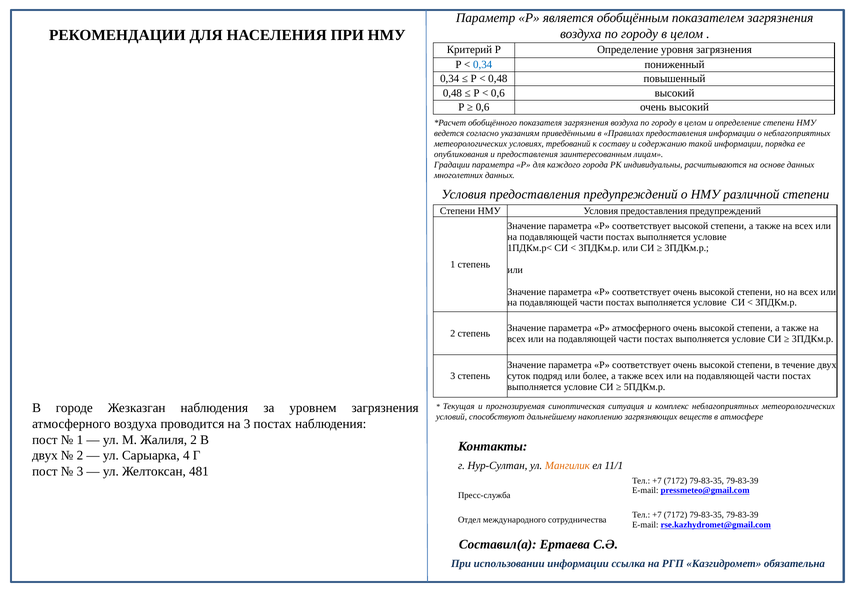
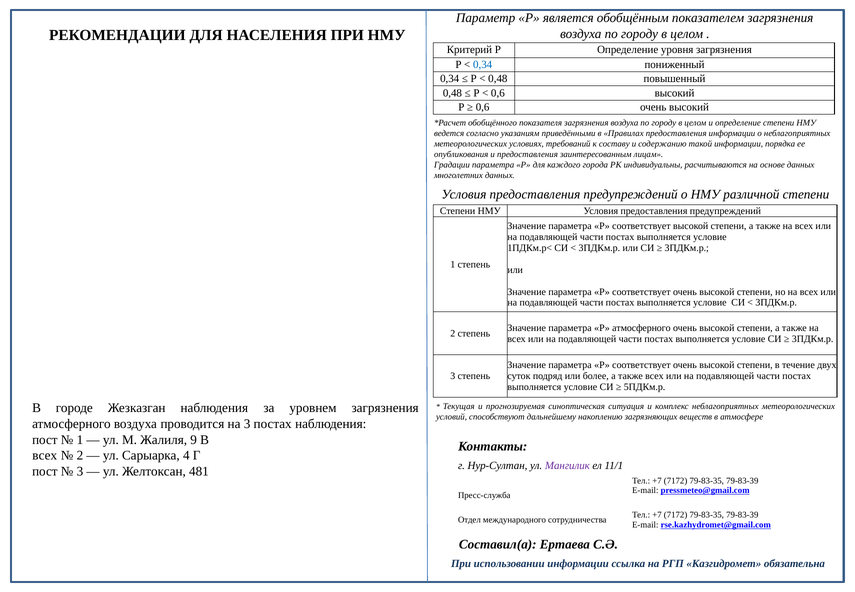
Жалиля 2: 2 -> 9
двух at (45, 455): двух -> всех
Мангилик colour: orange -> purple
